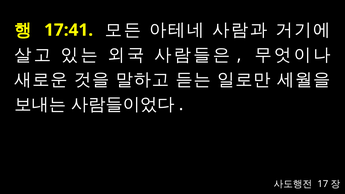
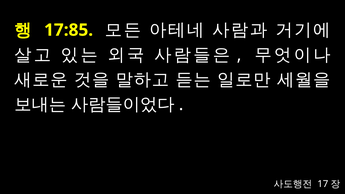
17:41: 17:41 -> 17:85
